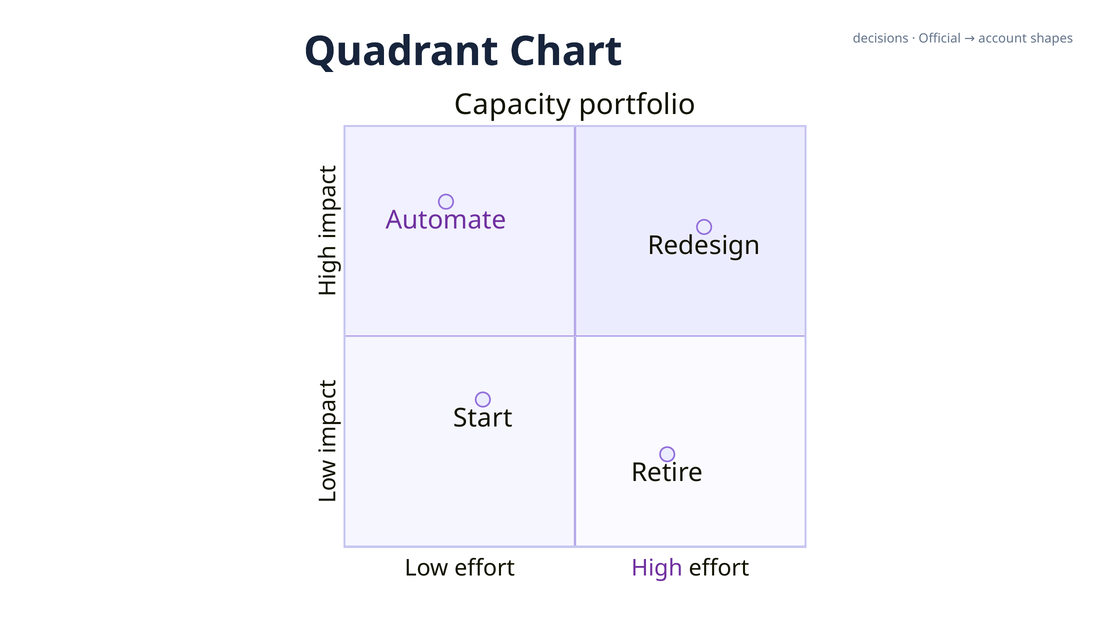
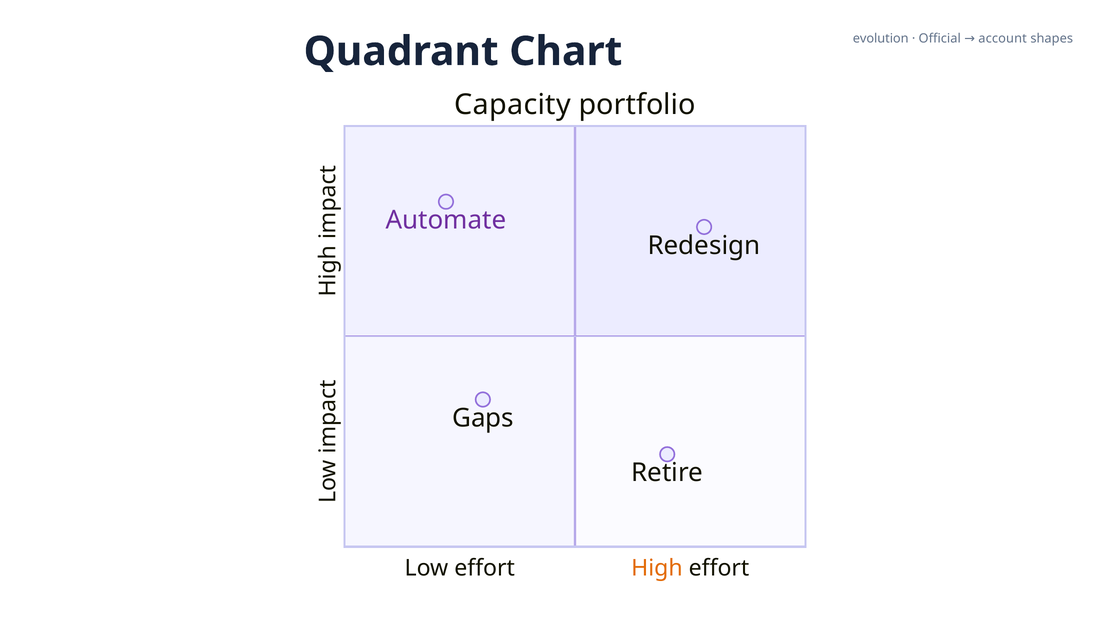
decisions: decisions -> evolution
Start: Start -> Gaps
High colour: purple -> orange
